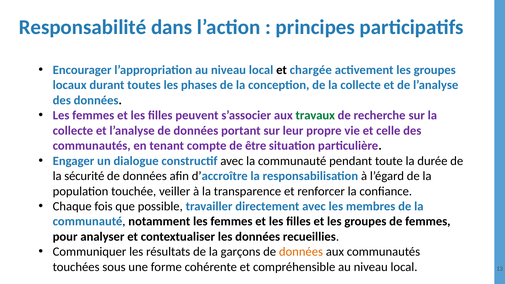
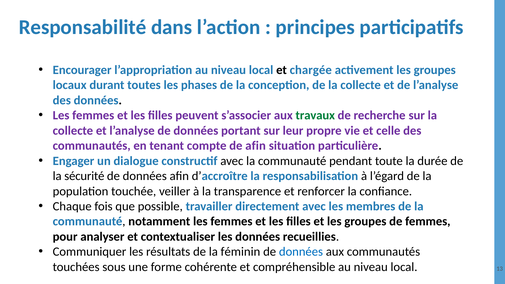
de être: être -> afin
garçons: garçons -> féminin
données at (301, 252) colour: orange -> blue
